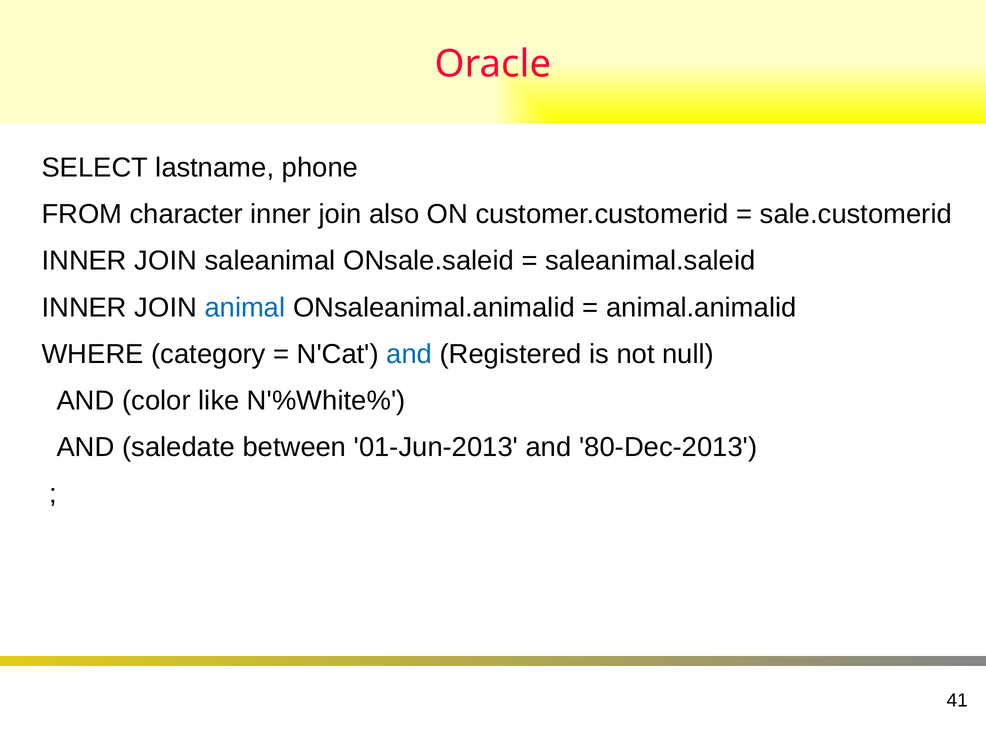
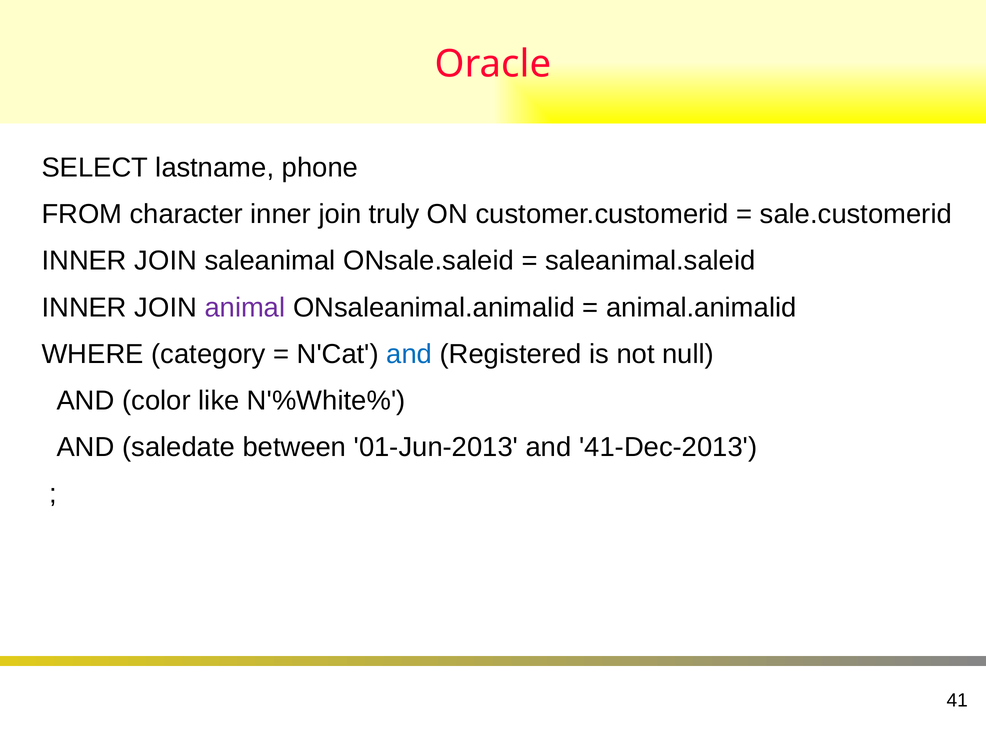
also: also -> truly
animal colour: blue -> purple
80-Dec-2013: 80-Dec-2013 -> 41-Dec-2013
